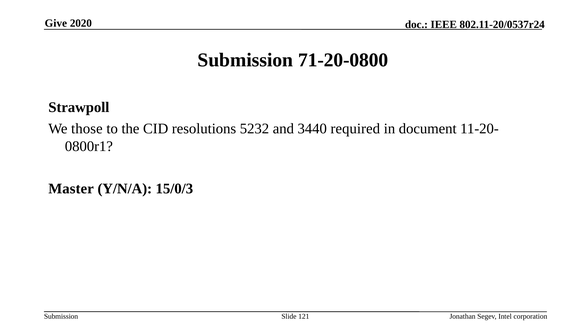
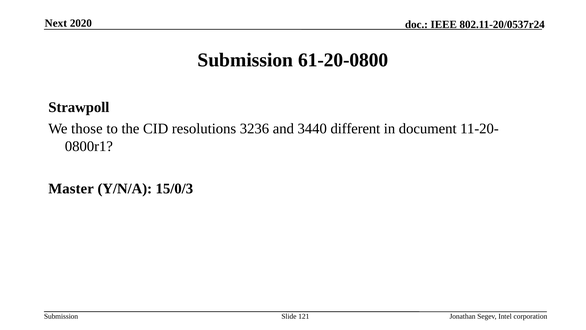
Give: Give -> Next
71-20-0800: 71-20-0800 -> 61-20-0800
5232: 5232 -> 3236
required: required -> different
